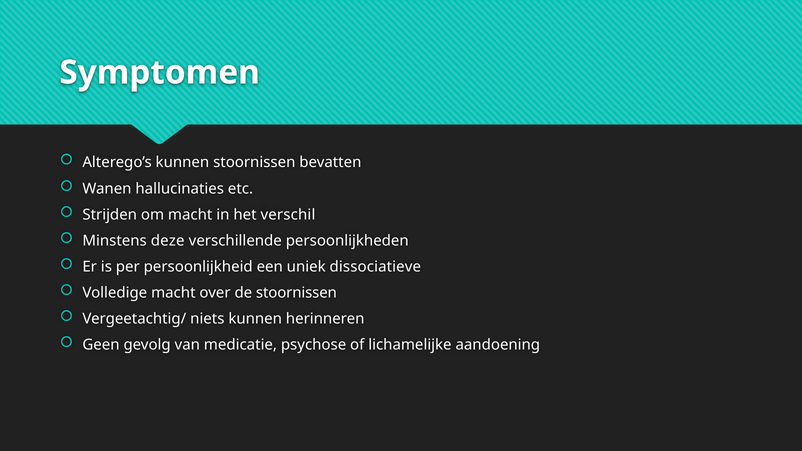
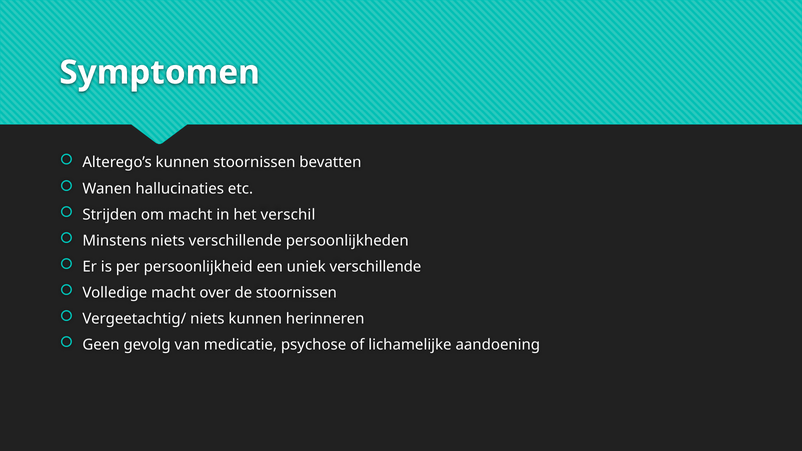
Minstens deze: deze -> niets
uniek dissociatieve: dissociatieve -> verschillende
